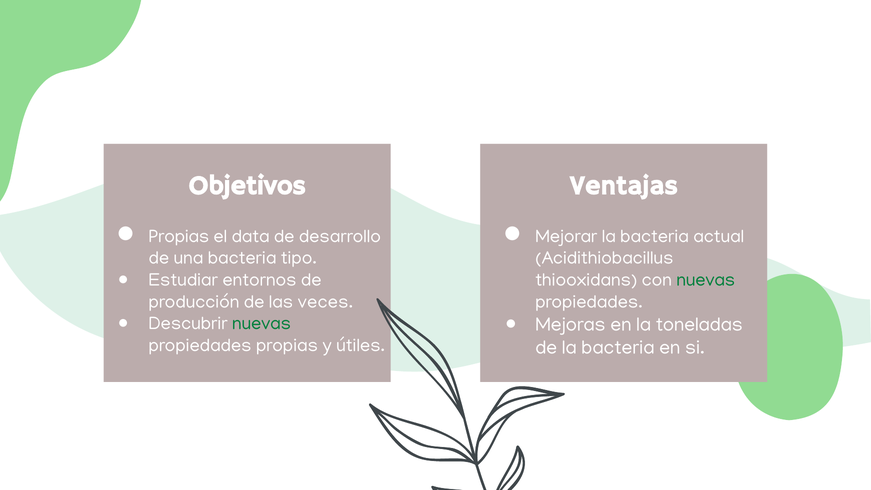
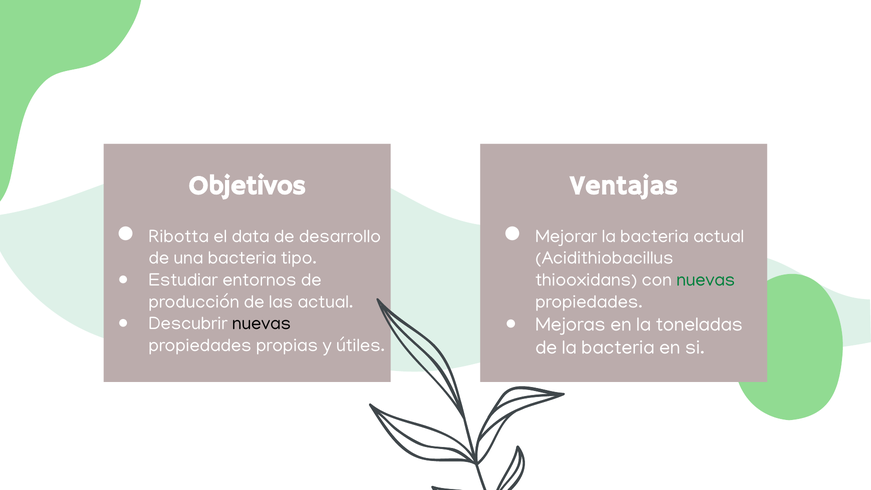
Propias at (179, 236): Propias -> Ribotta
las veces: veces -> actual
nuevas at (262, 323) colour: green -> black
